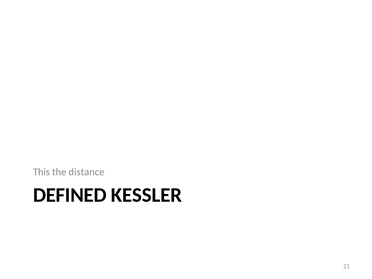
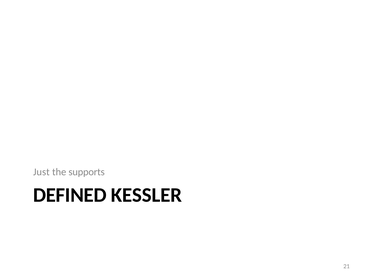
This: This -> Just
distance: distance -> supports
